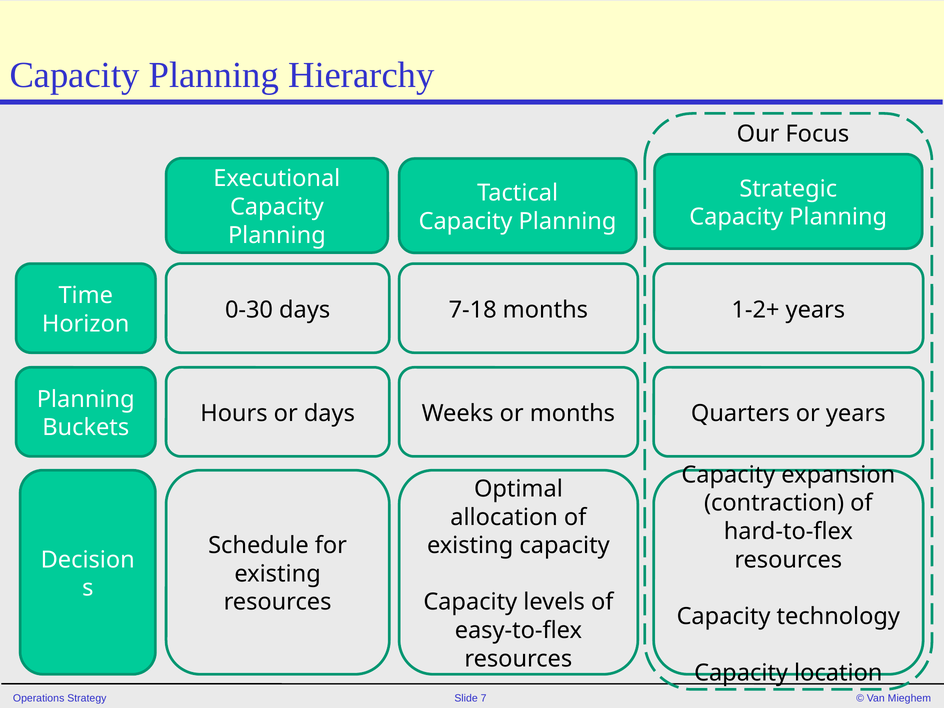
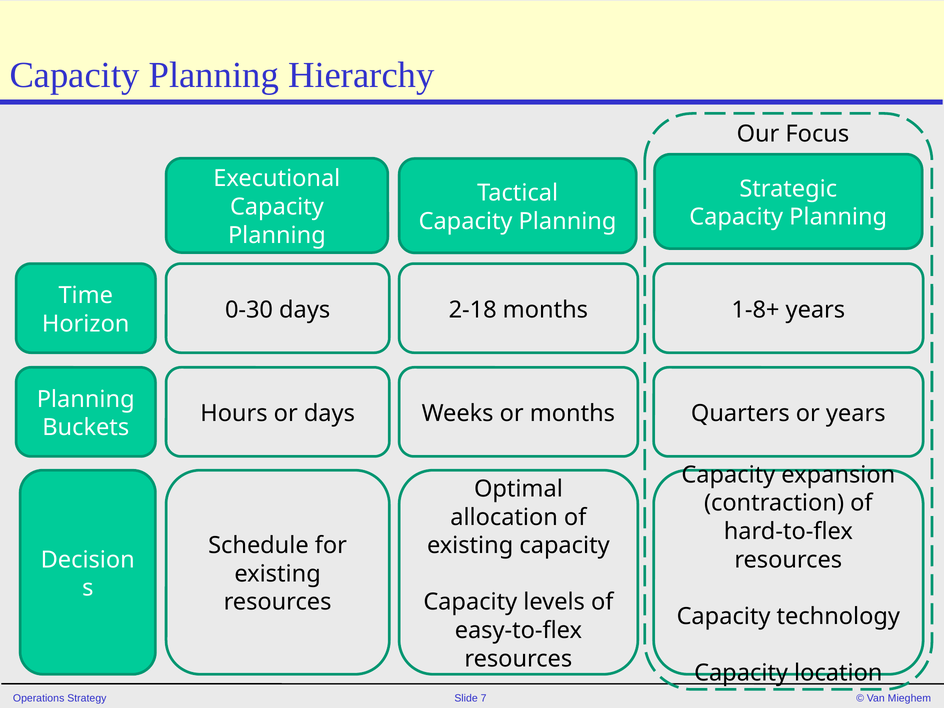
7-18: 7-18 -> 2-18
1-2+: 1-2+ -> 1-8+
